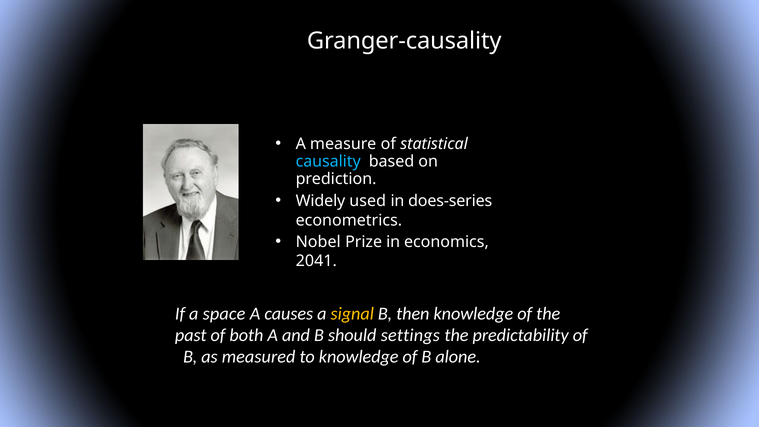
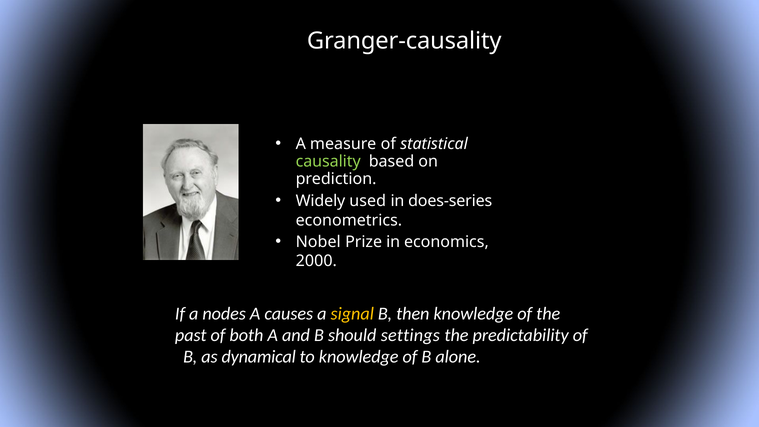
causality colour: light blue -> light green
2041: 2041 -> 2000
space: space -> nodes
measured: measured -> dynamical
